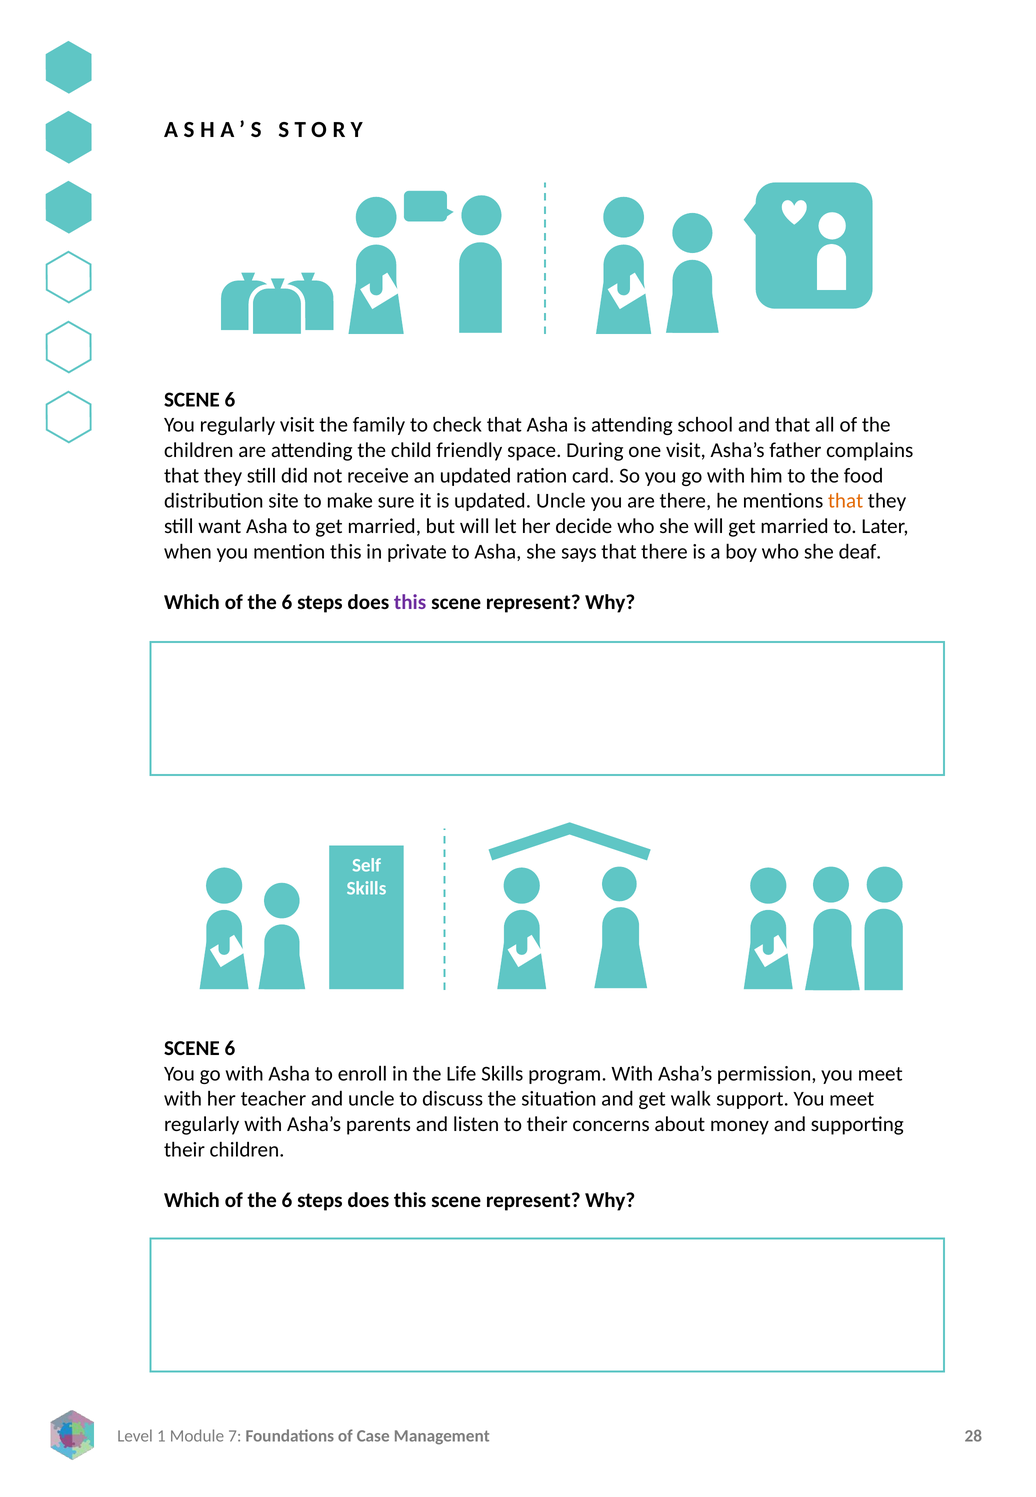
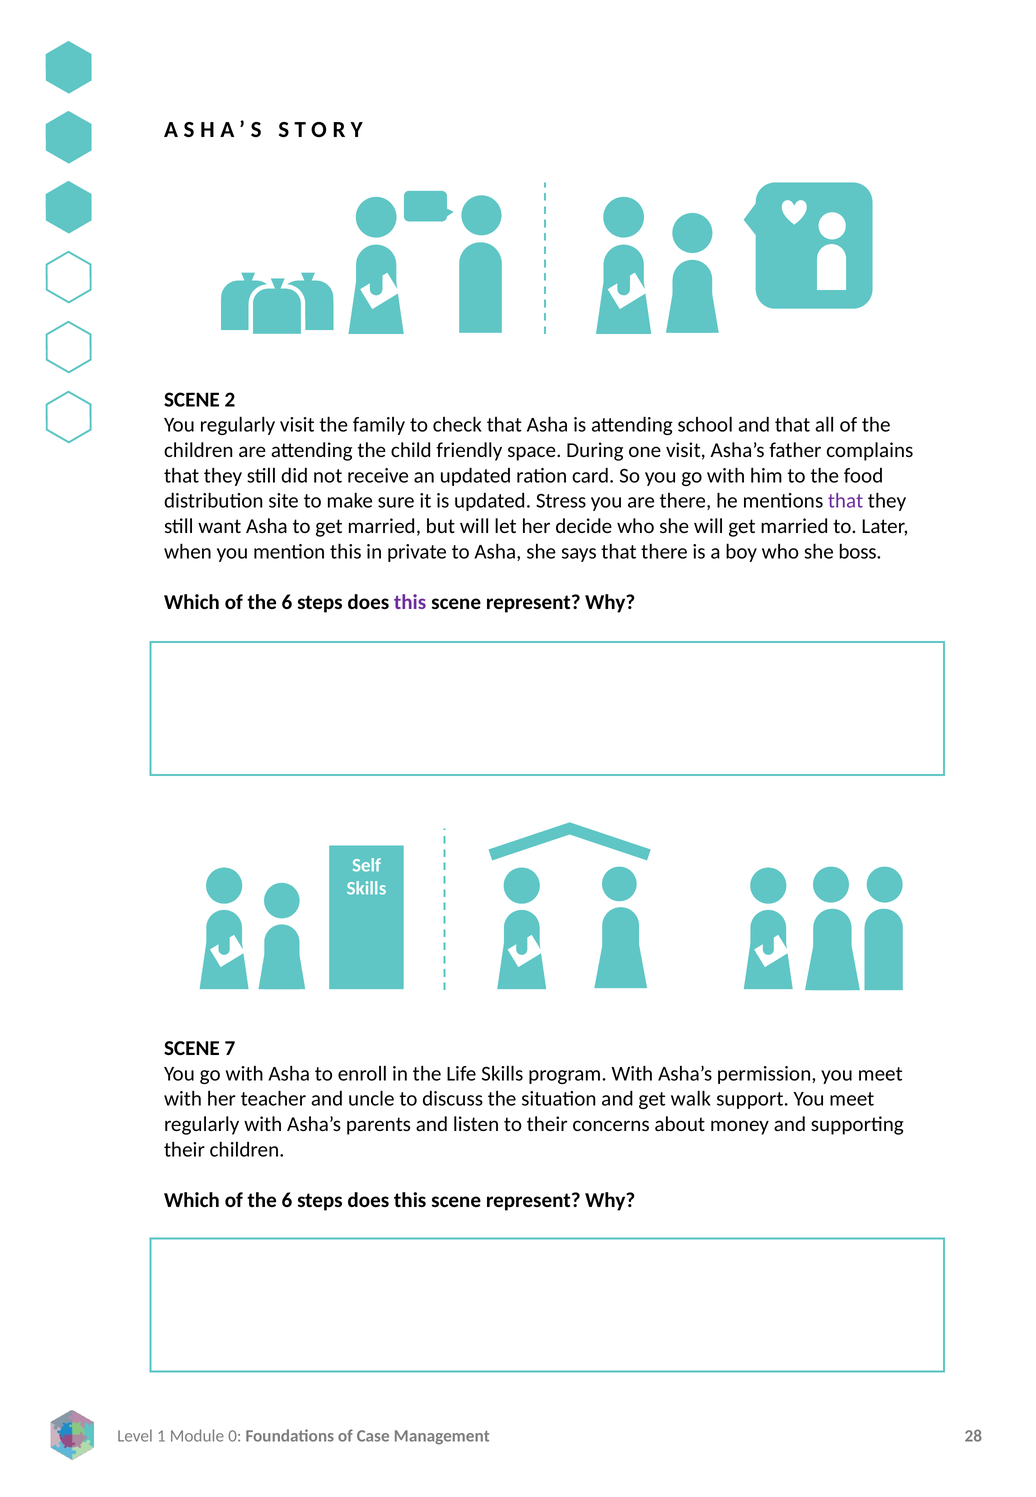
6 at (230, 399): 6 -> 2
updated Uncle: Uncle -> Stress
that at (846, 501) colour: orange -> purple
deaf: deaf -> boss
6 at (230, 1048): 6 -> 7
7: 7 -> 0
